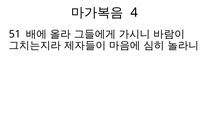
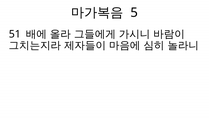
4: 4 -> 5
